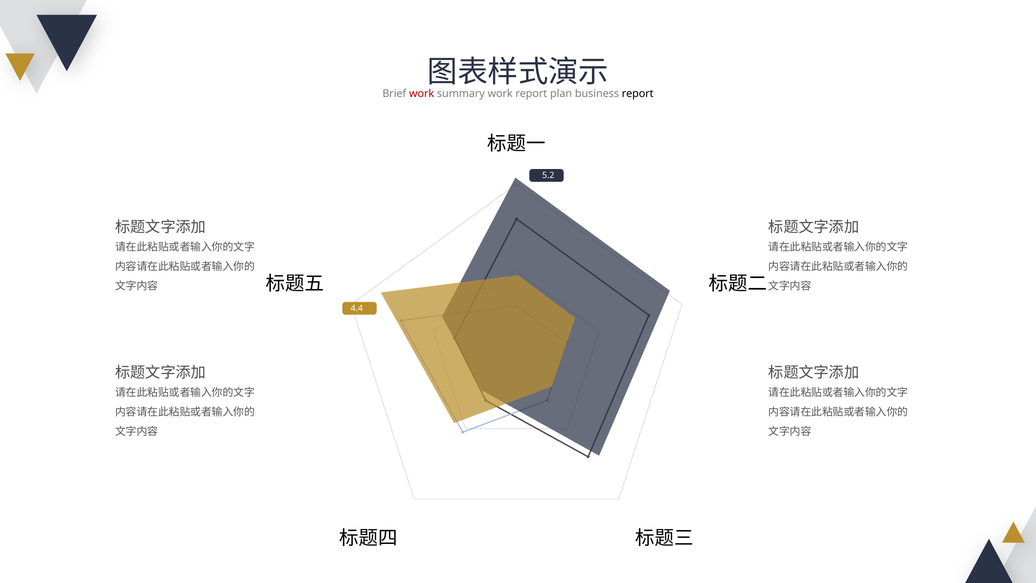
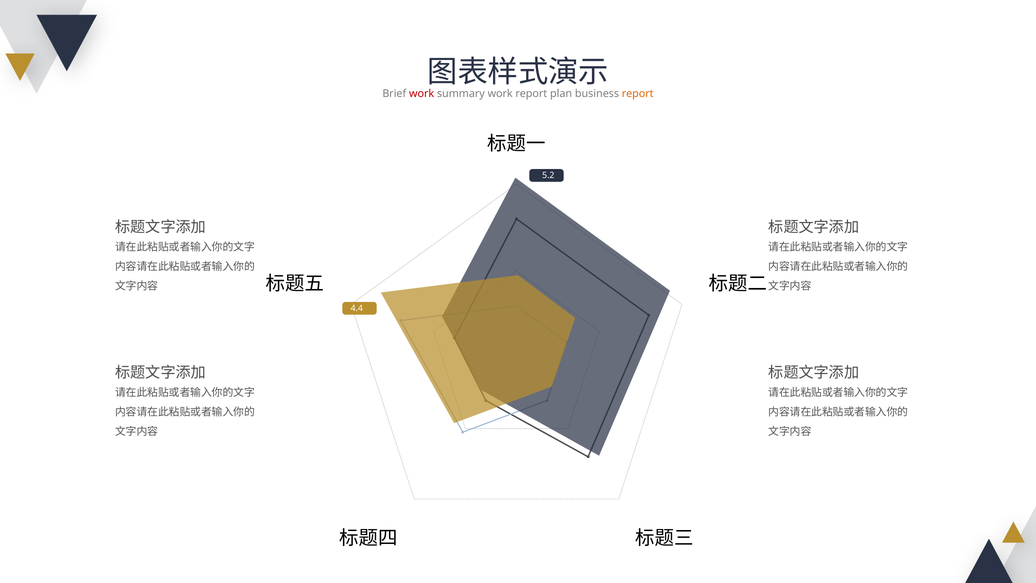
report at (638, 94) colour: black -> orange
